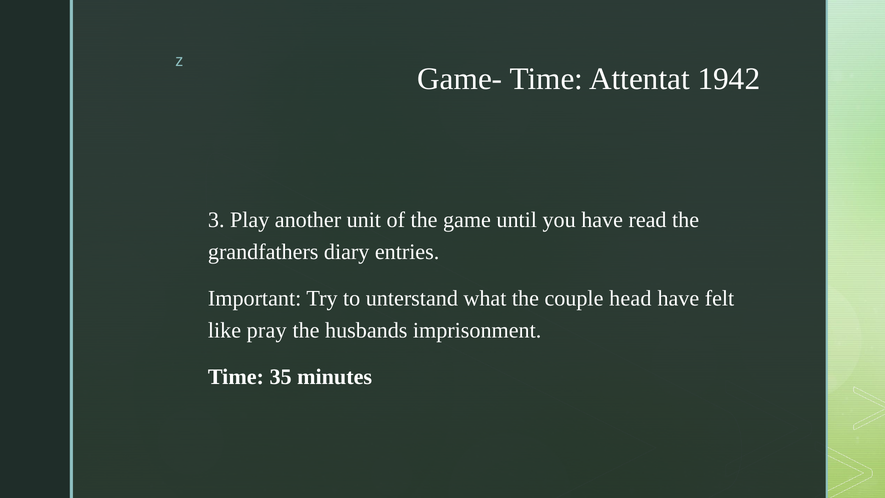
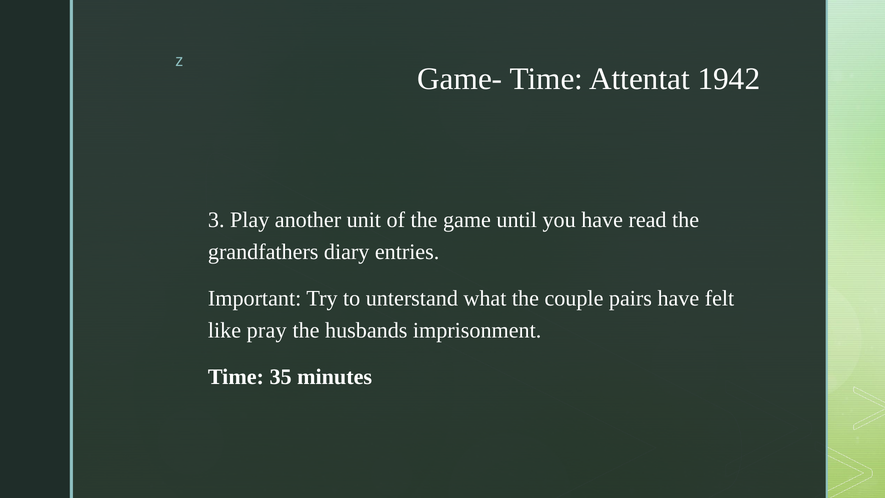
head: head -> pairs
